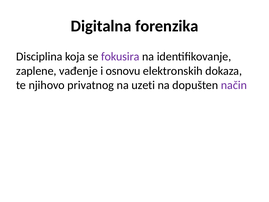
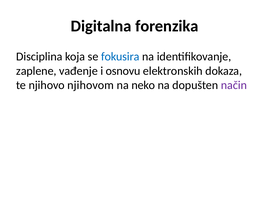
fokusira colour: purple -> blue
privatnog: privatnog -> njihovom
uzeti: uzeti -> neko
